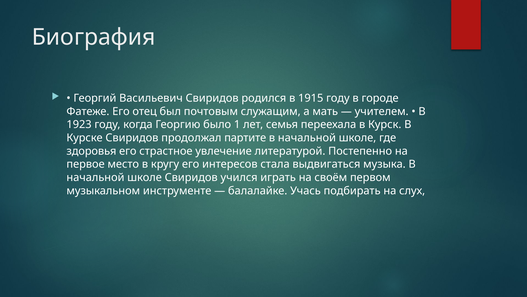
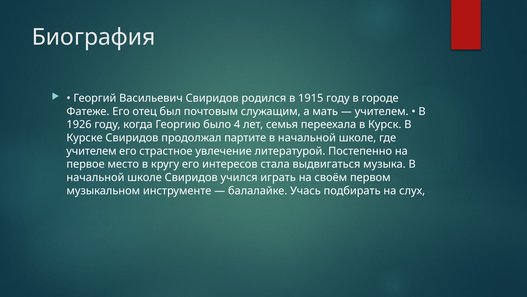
1923: 1923 -> 1926
1: 1 -> 4
здоровья at (91, 151): здоровья -> учителем
